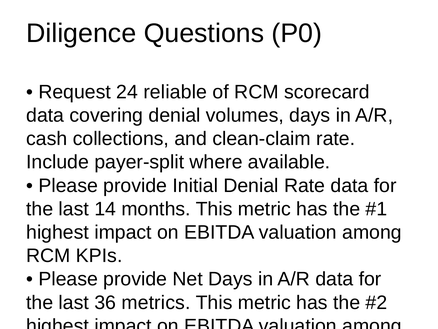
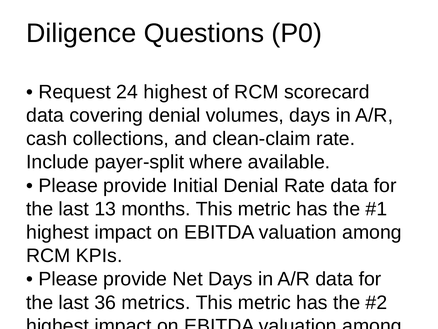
24 reliable: reliable -> highest
14: 14 -> 13
